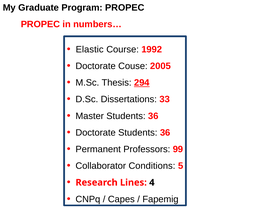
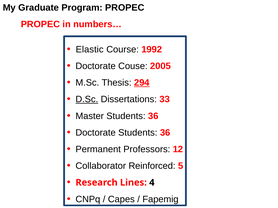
D.Sc underline: none -> present
99: 99 -> 12
Conditions: Conditions -> Reinforced
